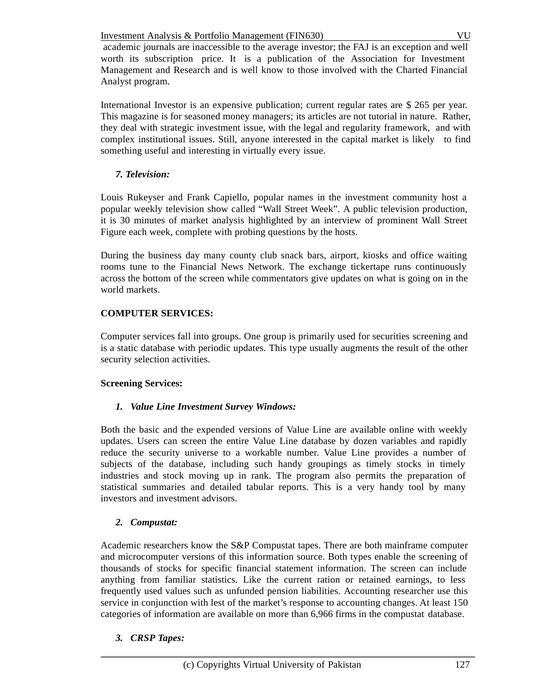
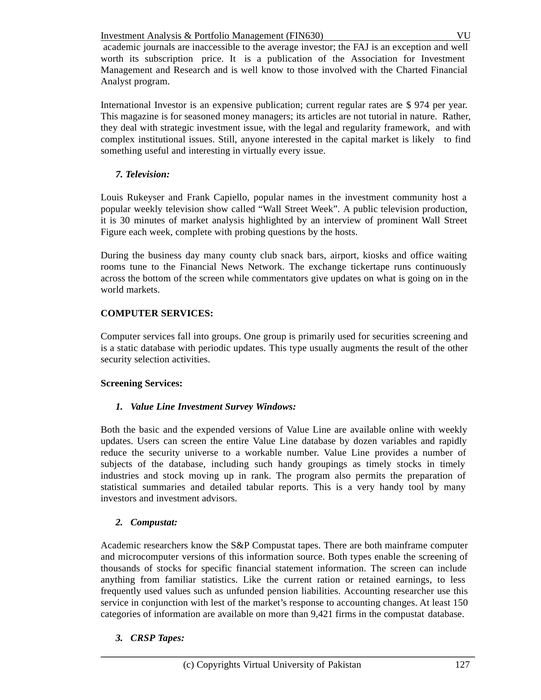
265: 265 -> 974
6,966: 6,966 -> 9,421
